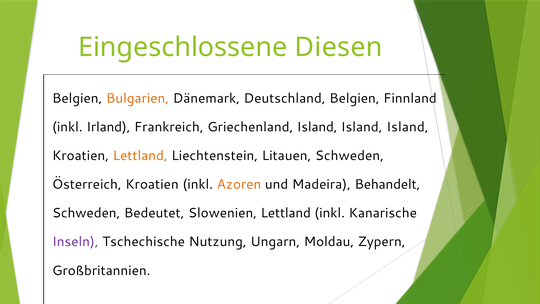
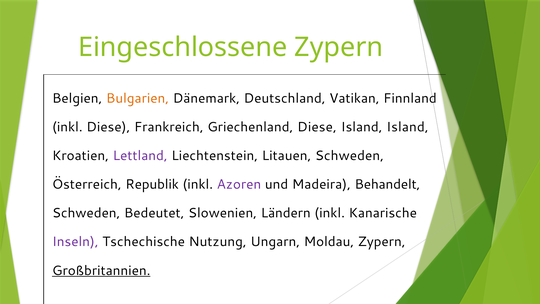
Eingeschlossene Diesen: Diesen -> Zypern
Deutschland Belgien: Belgien -> Vatikan
inkl Irland: Irland -> Diese
Griechenland Island: Island -> Diese
Lettland at (140, 156) colour: orange -> purple
Österreich Kroatien: Kroatien -> Republik
Azoren colour: orange -> purple
Slowenien Lettland: Lettland -> Ländern
Großbritannien underline: none -> present
